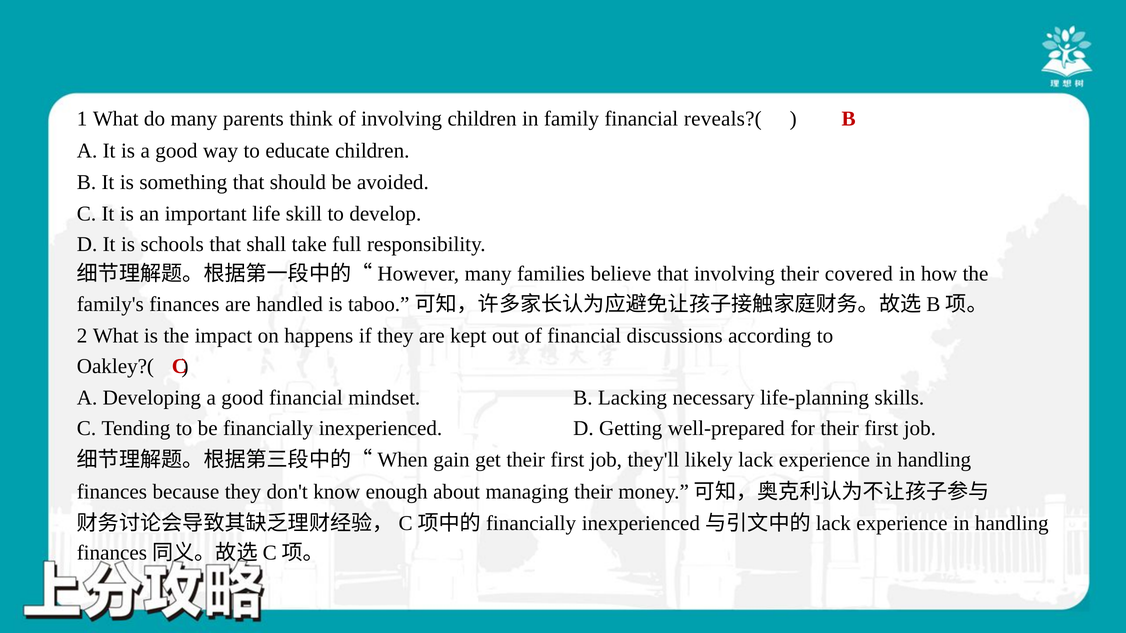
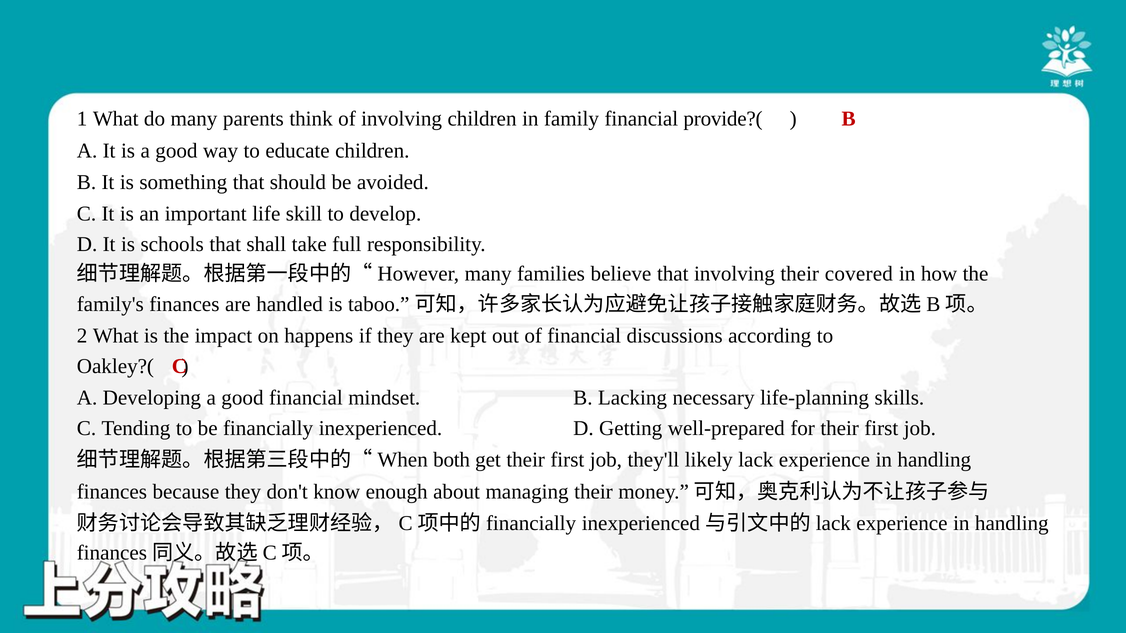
reveals?(: reveals?( -> provide?(
gain: gain -> both
